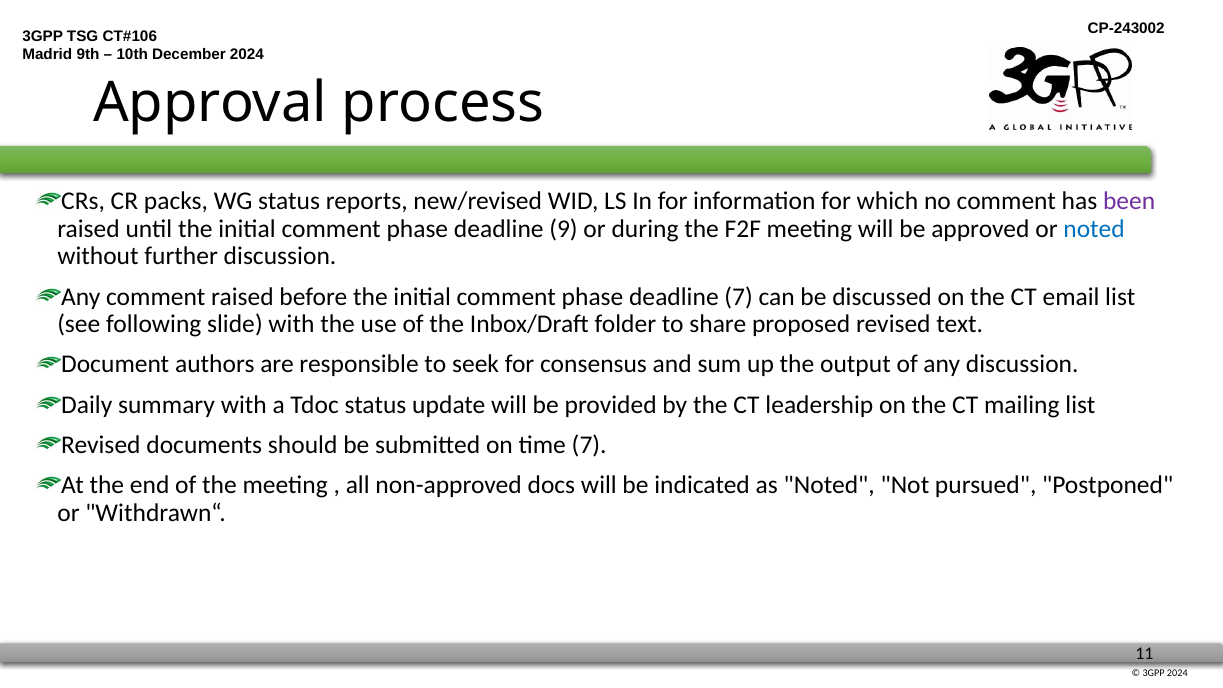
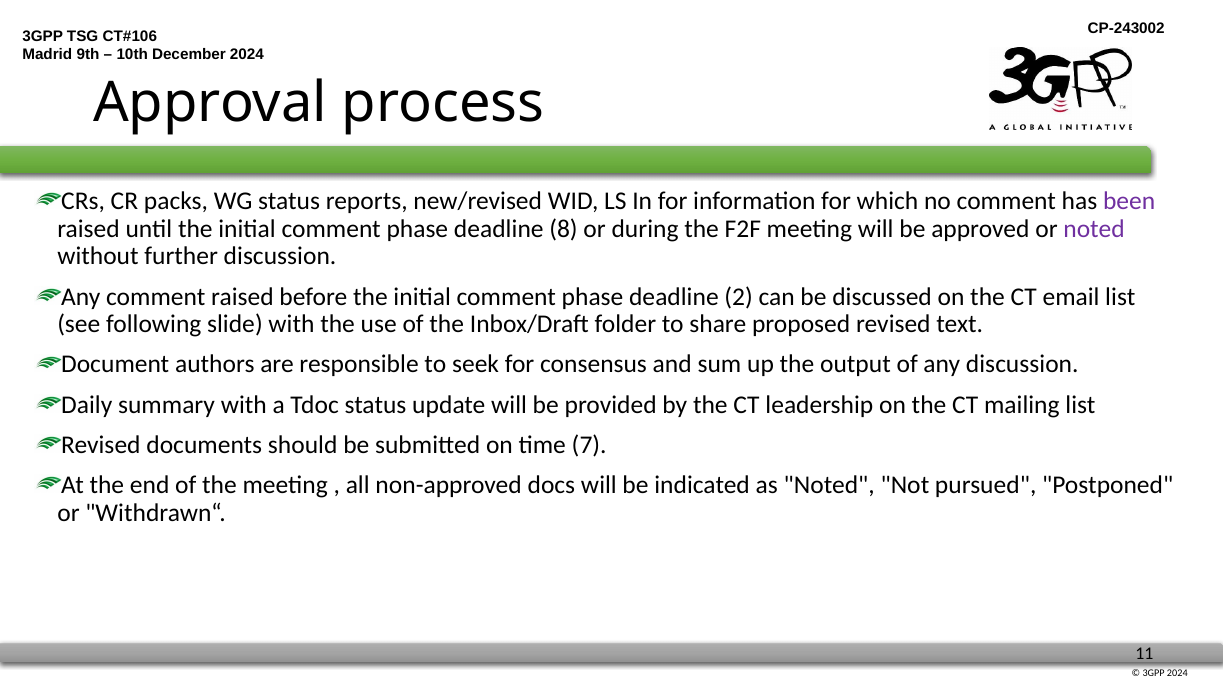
9: 9 -> 8
noted at (1094, 229) colour: blue -> purple
deadline 7: 7 -> 2
